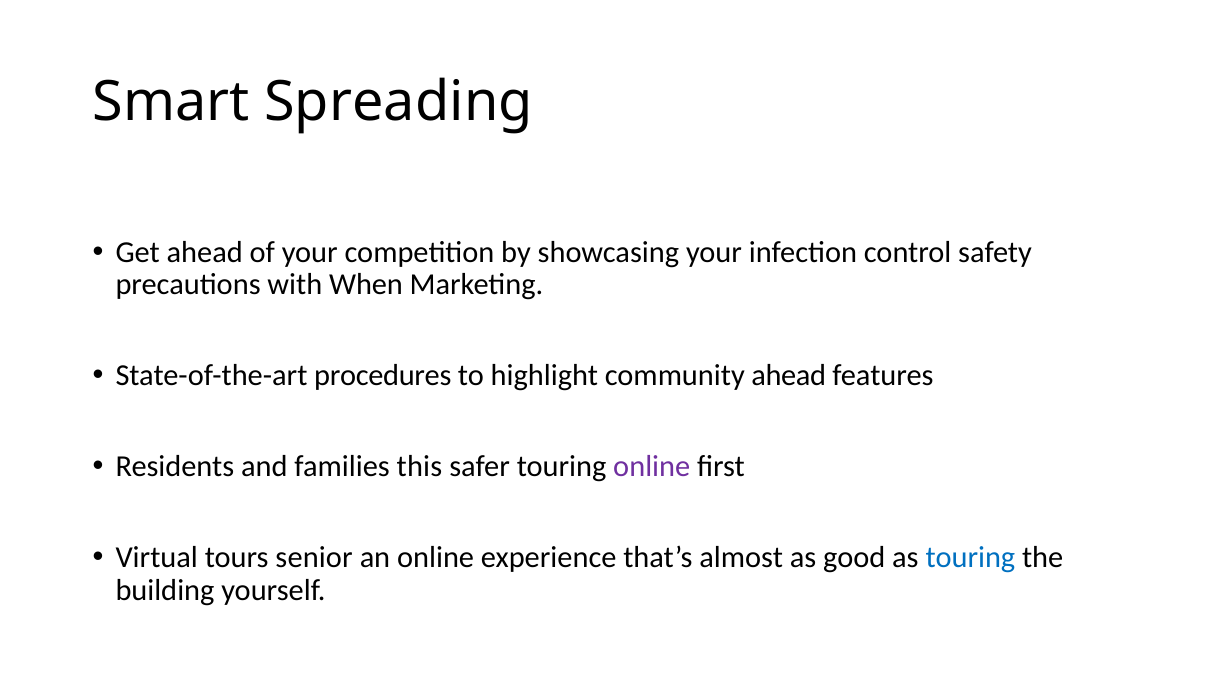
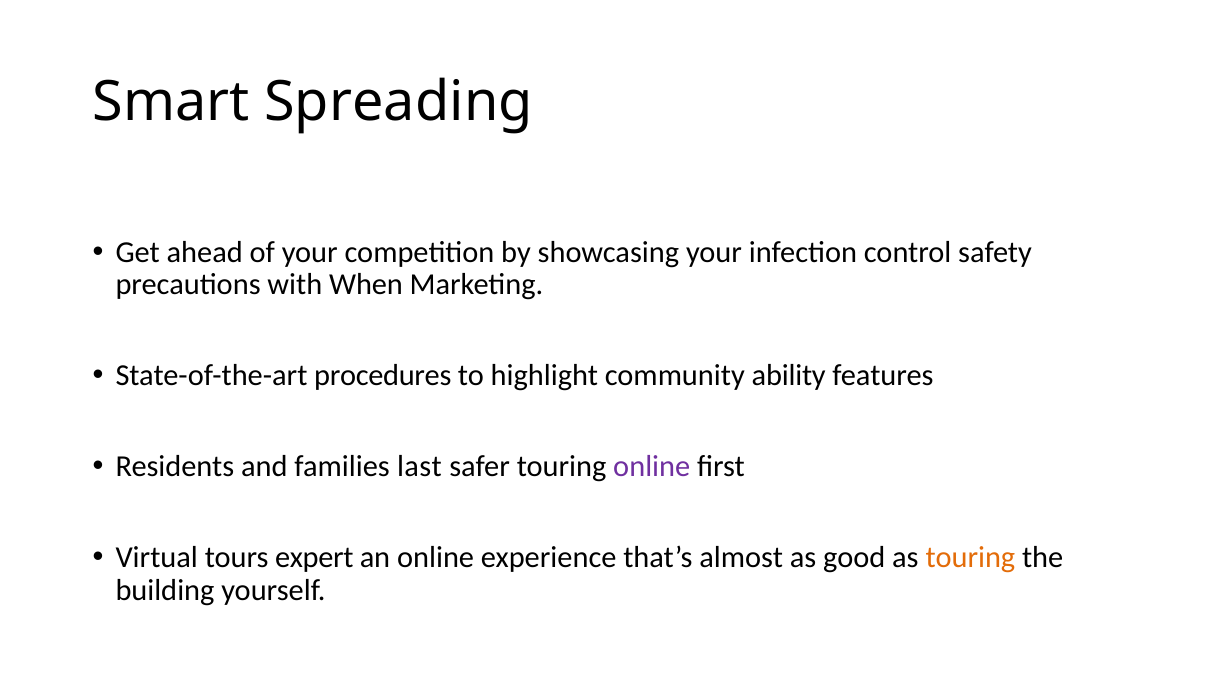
community ahead: ahead -> ability
this: this -> last
senior: senior -> expert
touring at (970, 558) colour: blue -> orange
